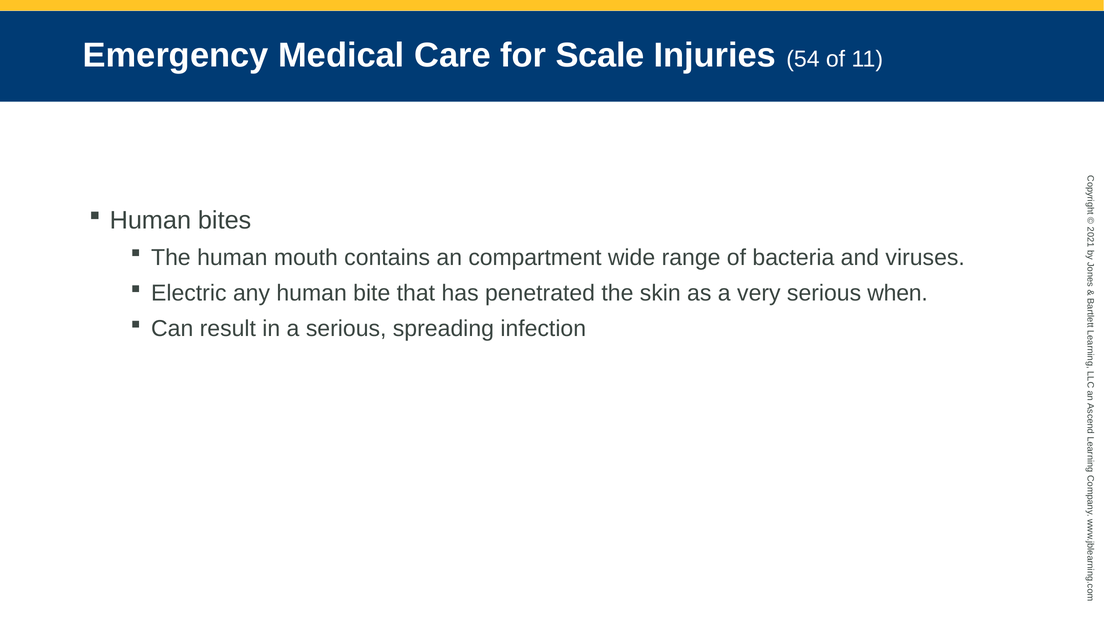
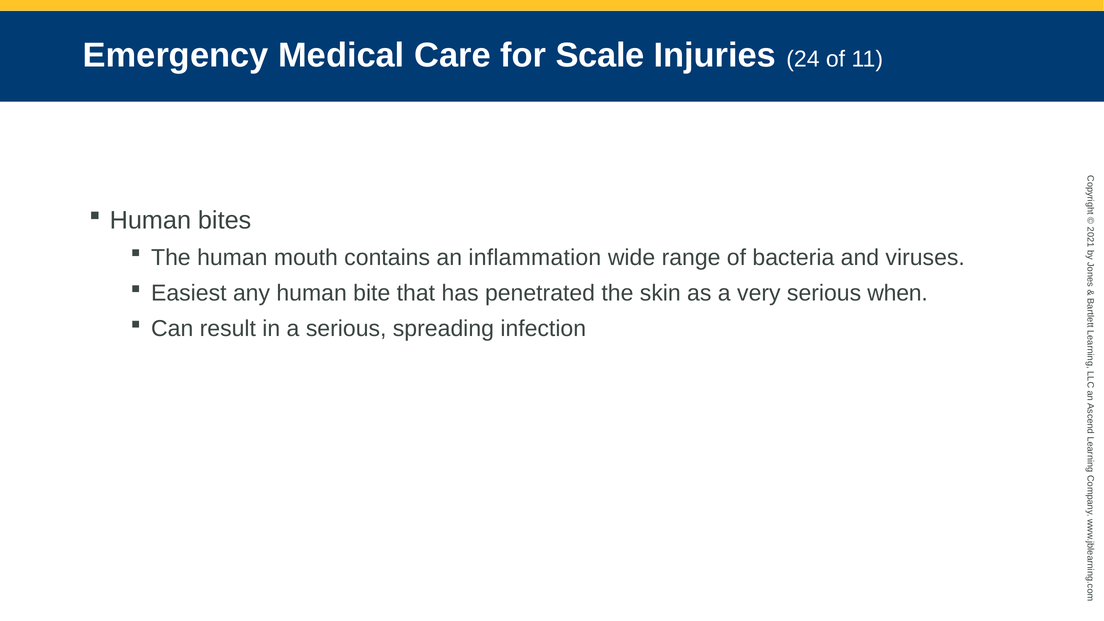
54: 54 -> 24
compartment: compartment -> inflammation
Electric: Electric -> Easiest
